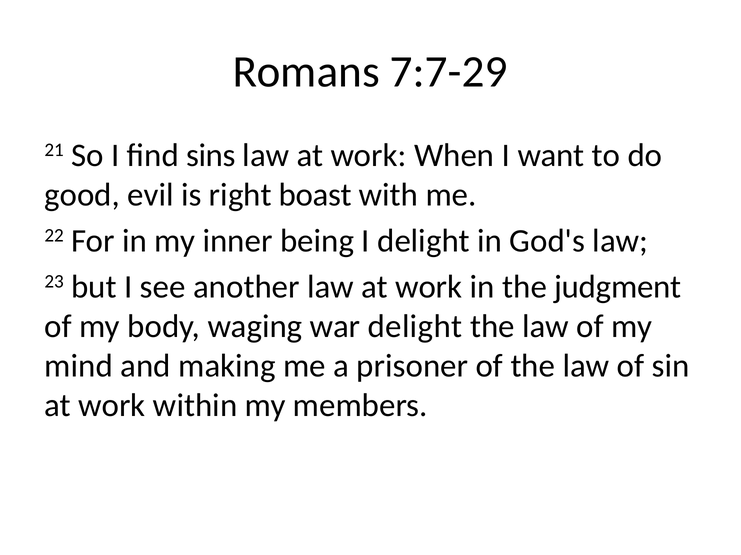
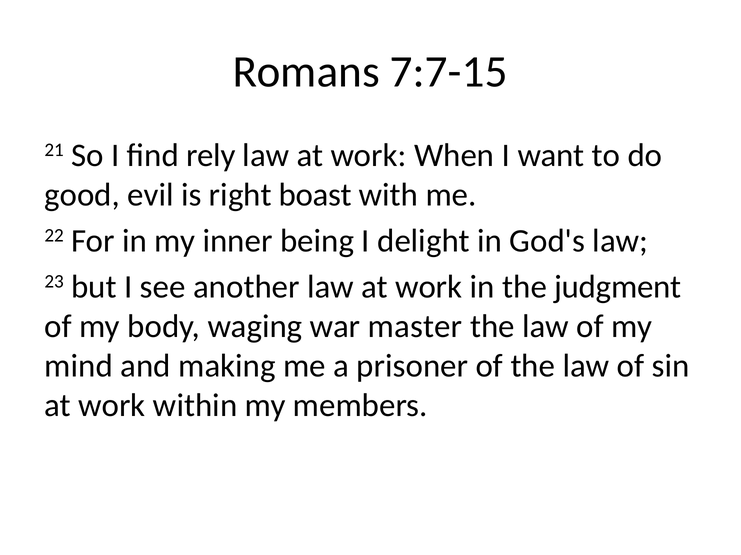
7:7-29: 7:7-29 -> 7:7-15
sins: sins -> rely
war delight: delight -> master
